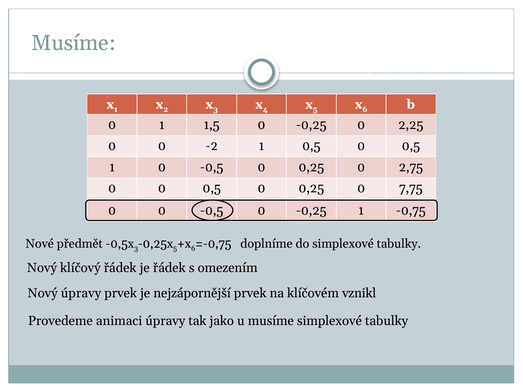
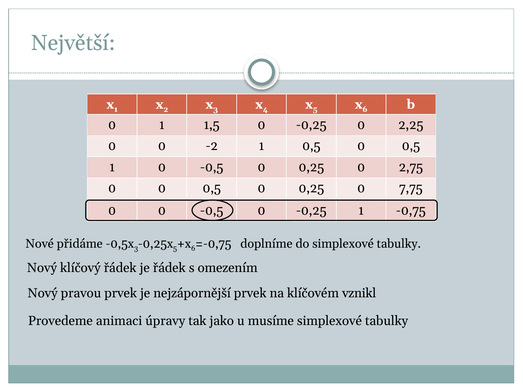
Musíme at (73, 43): Musíme -> Největší
předmět: předmět -> přidáme
Nový úpravy: úpravy -> pravou
